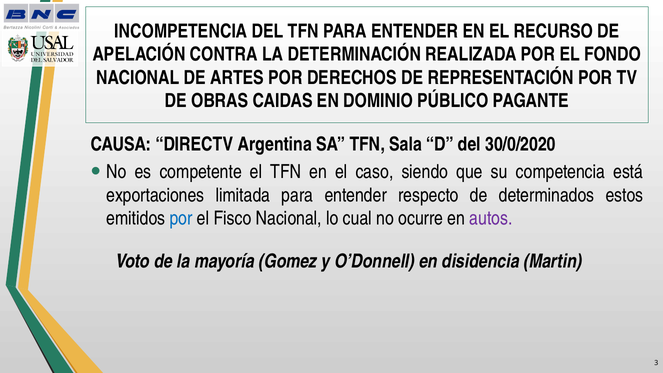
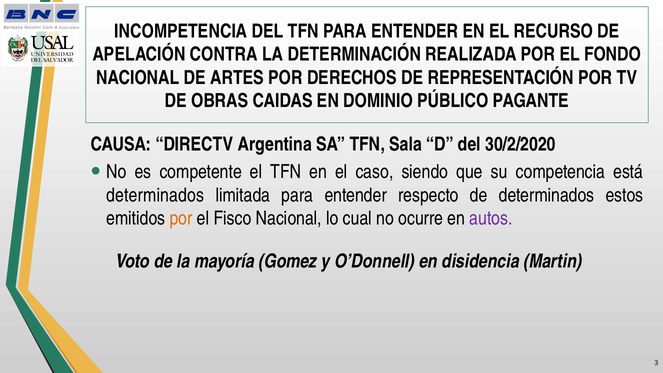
30/0/2020: 30/0/2020 -> 30/2/2020
exportaciones at (155, 195): exportaciones -> determinados
por at (181, 218) colour: blue -> orange
